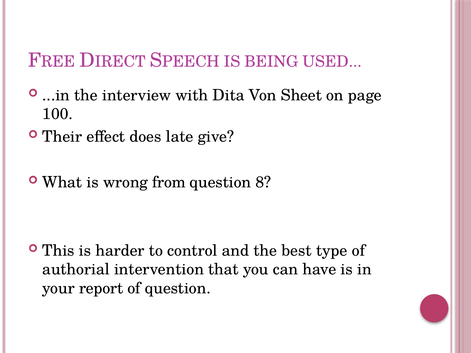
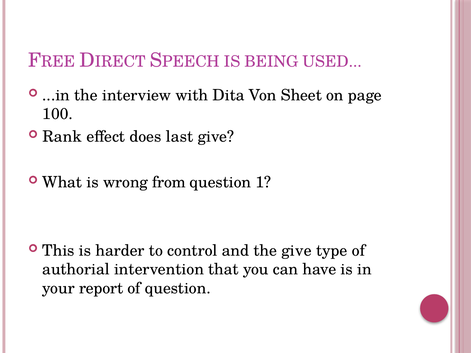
Their: Their -> Rank
late: late -> last
8: 8 -> 1
the best: best -> give
